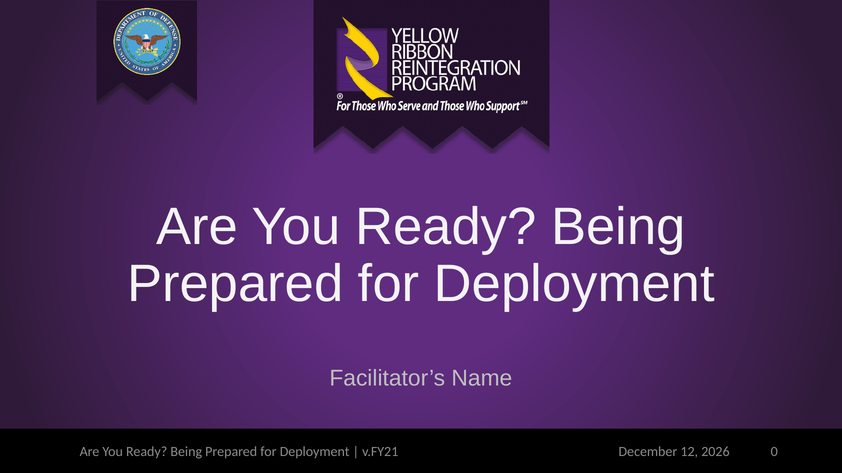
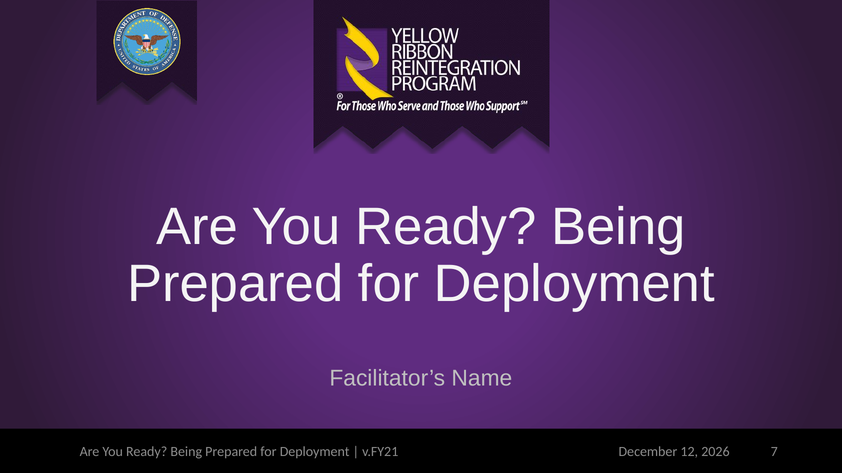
0: 0 -> 7
